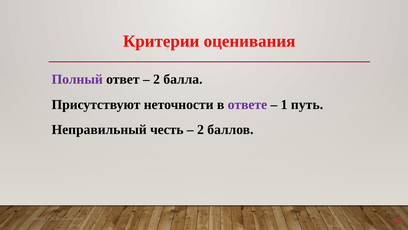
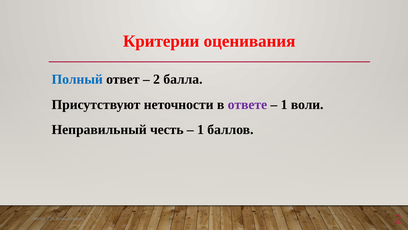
Полный colour: purple -> blue
путь: путь -> воли
2 at (200, 129): 2 -> 1
